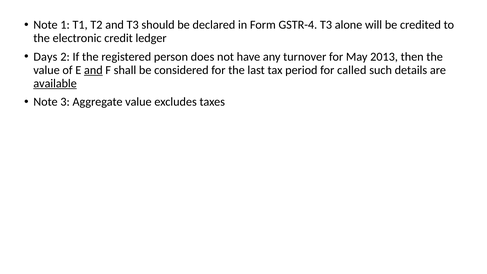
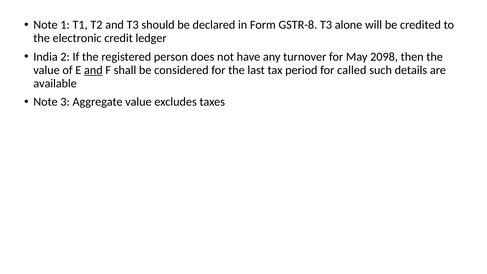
GSTR-4: GSTR-4 -> GSTR-8
Days: Days -> India
2013: 2013 -> 2098
available underline: present -> none
